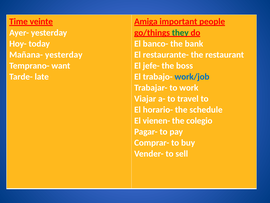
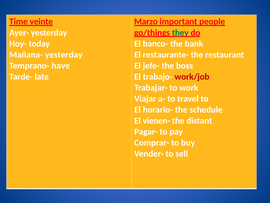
Amiga: Amiga -> Marzo
want: want -> have
work/job colour: blue -> red
colegio: colegio -> distant
